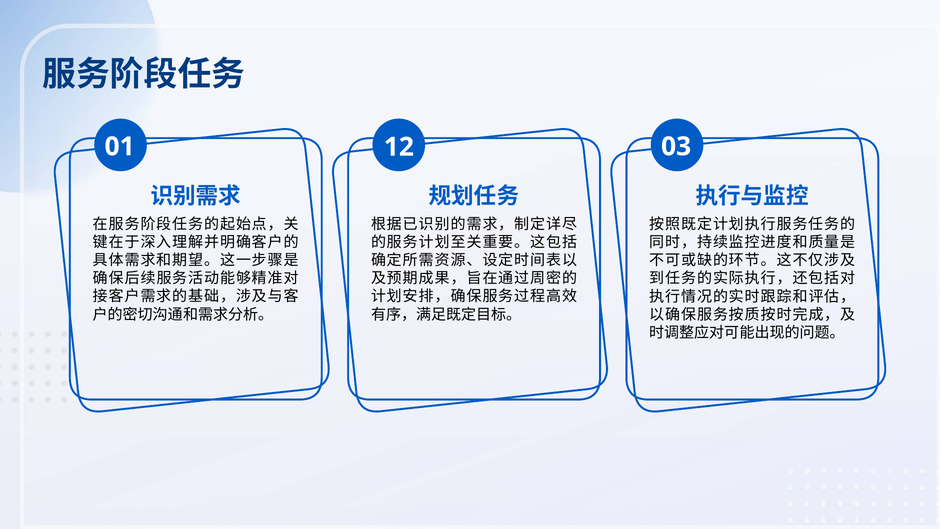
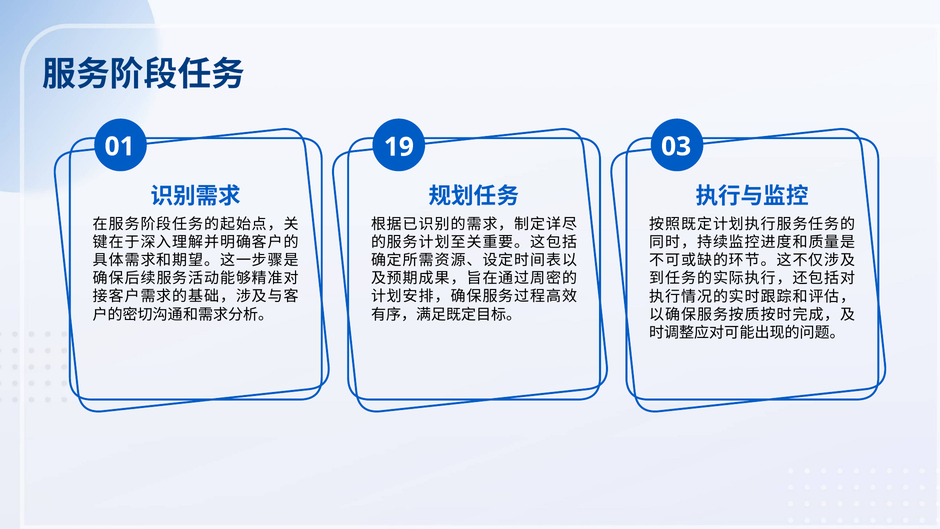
12: 12 -> 19
